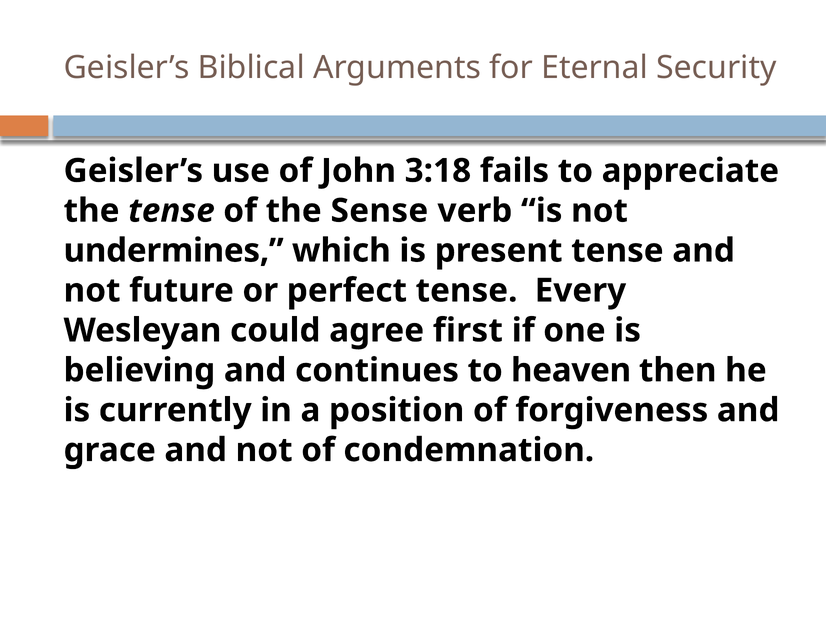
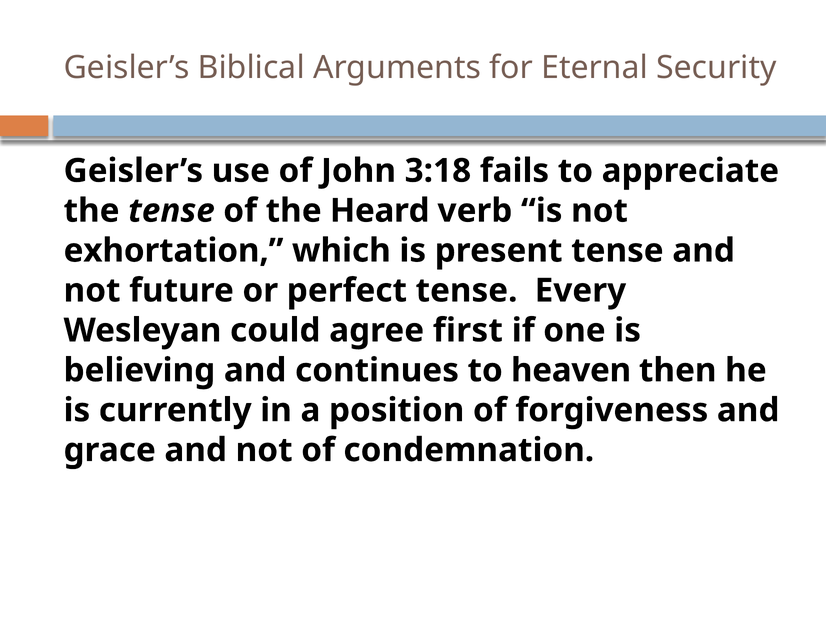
Sense: Sense -> Heard
undermines: undermines -> exhortation
